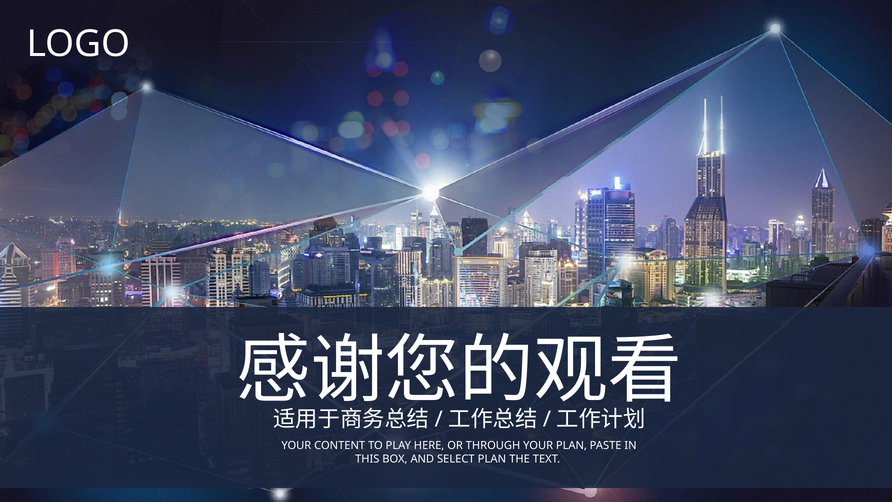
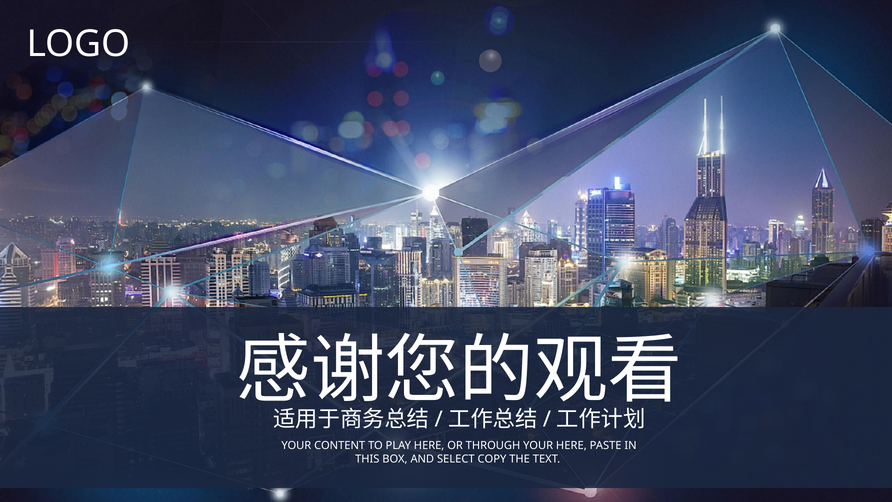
YOUR PLAN: PLAN -> HERE
SELECT PLAN: PLAN -> COPY
